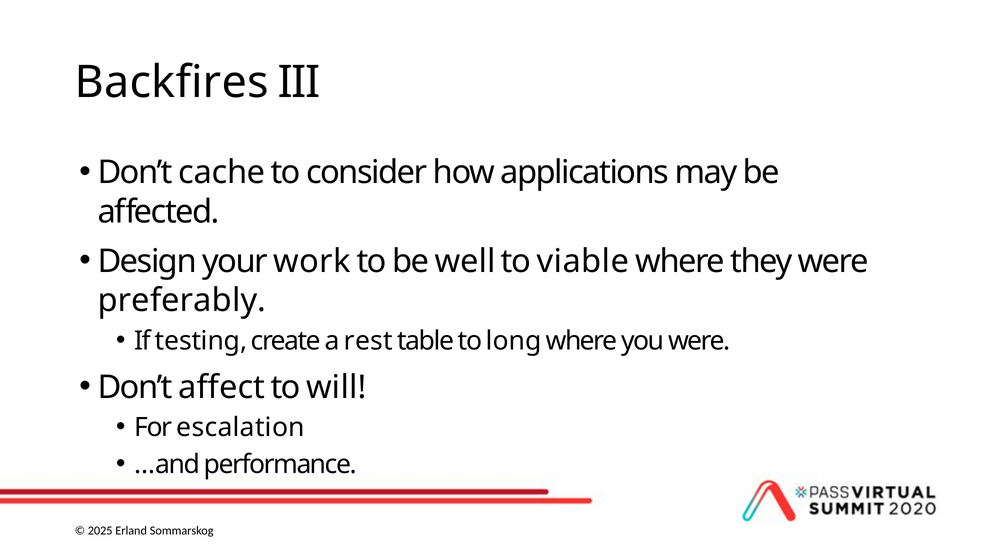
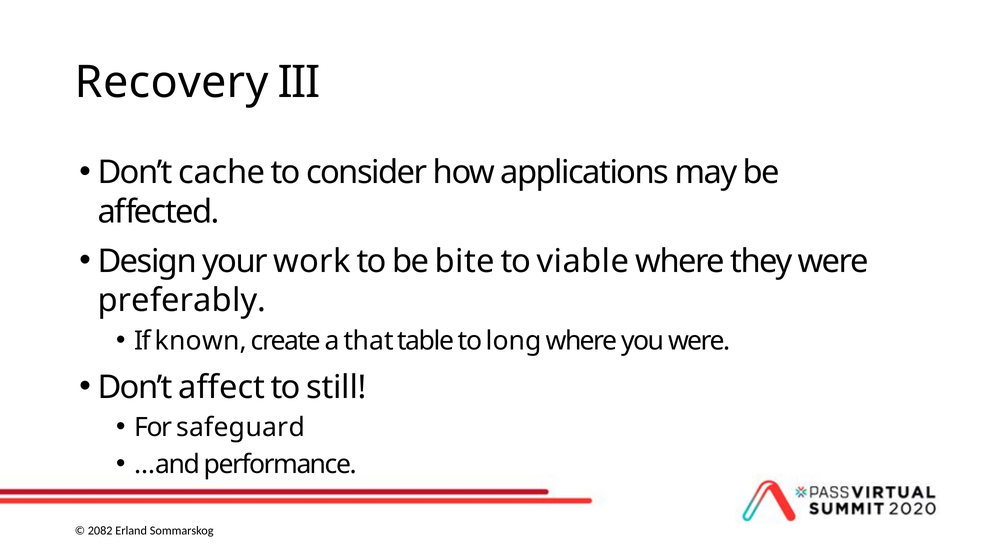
Backfires: Backfires -> Recovery
well: well -> bite
testing: testing -> known
rest: rest -> that
will: will -> still
escalation: escalation -> safeguard
2025: 2025 -> 2082
